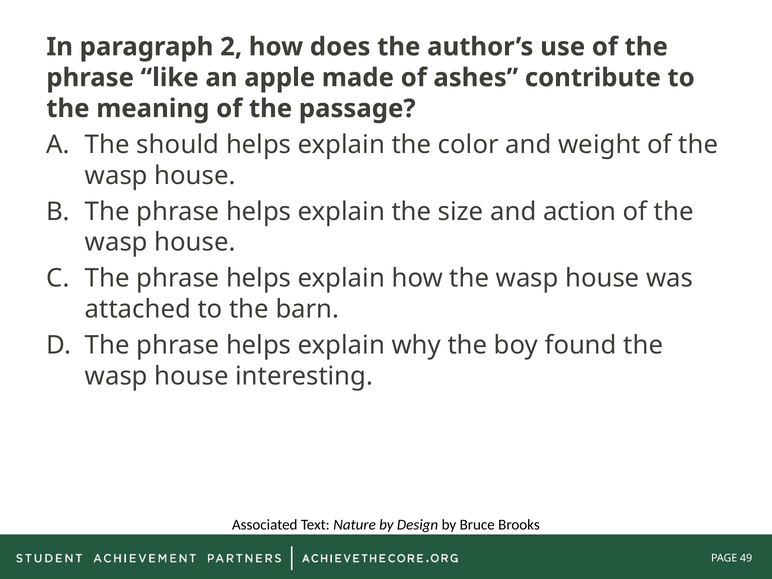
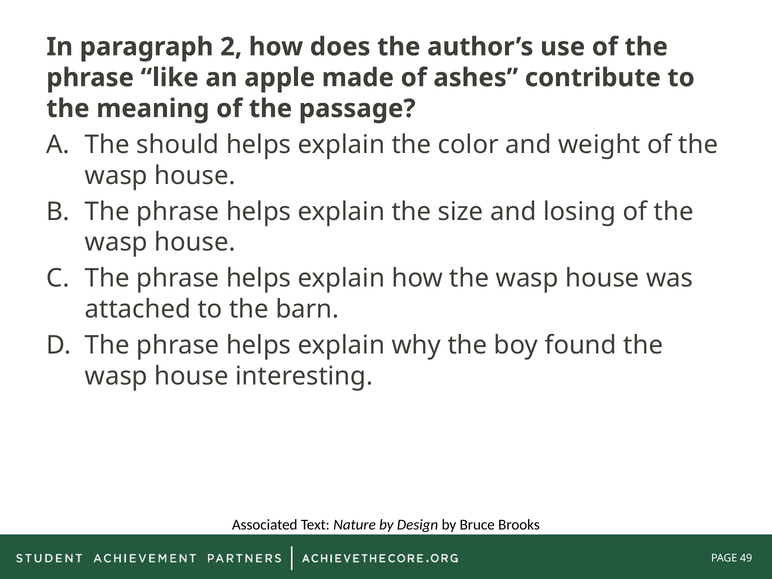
action: action -> losing
